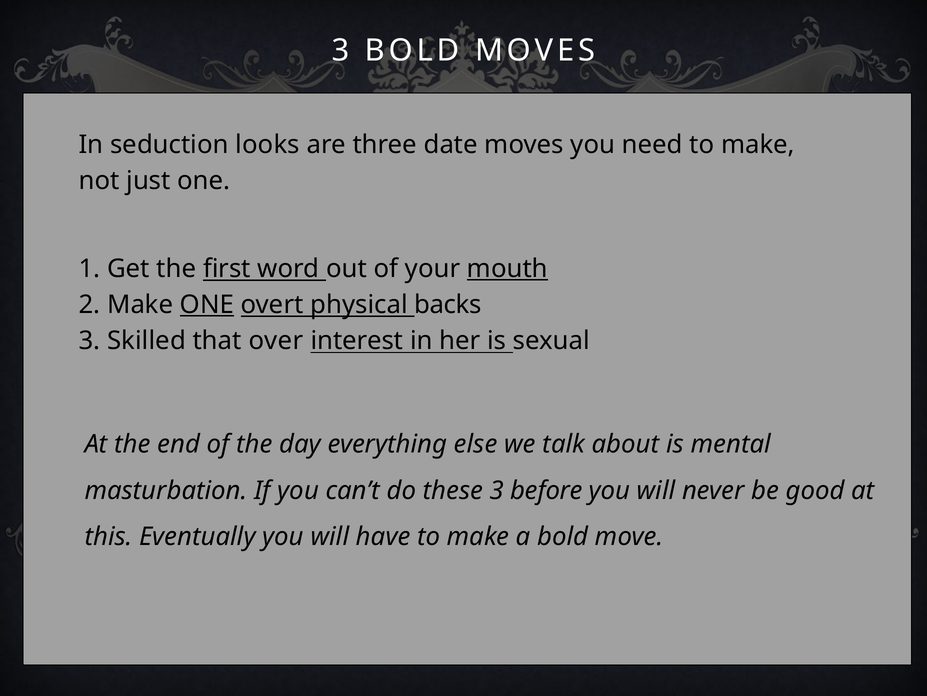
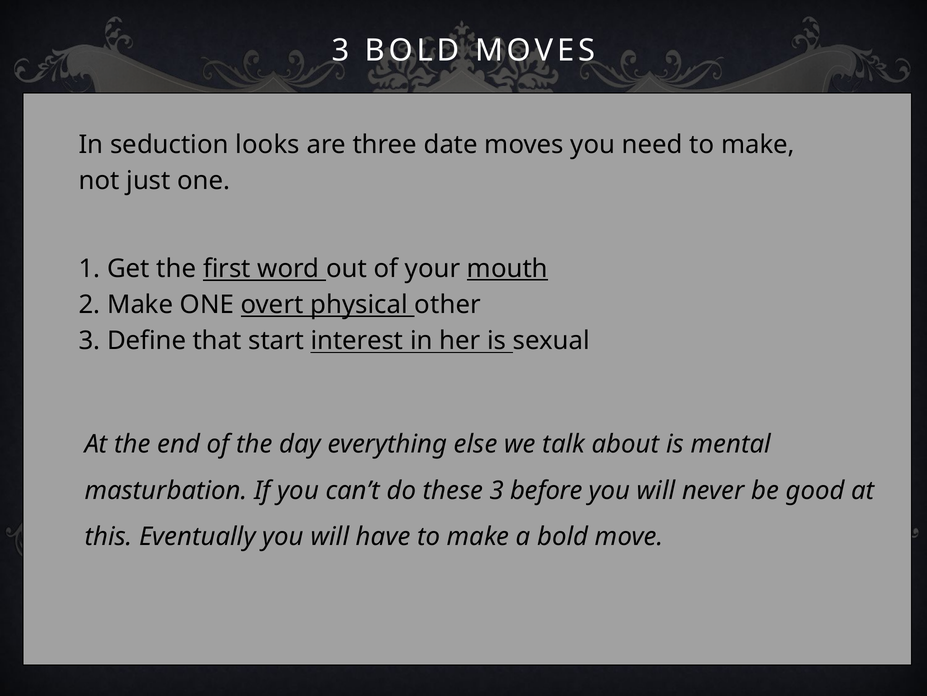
ONE at (207, 304) underline: present -> none
backs: backs -> other
Skilled: Skilled -> Define
over: over -> start
